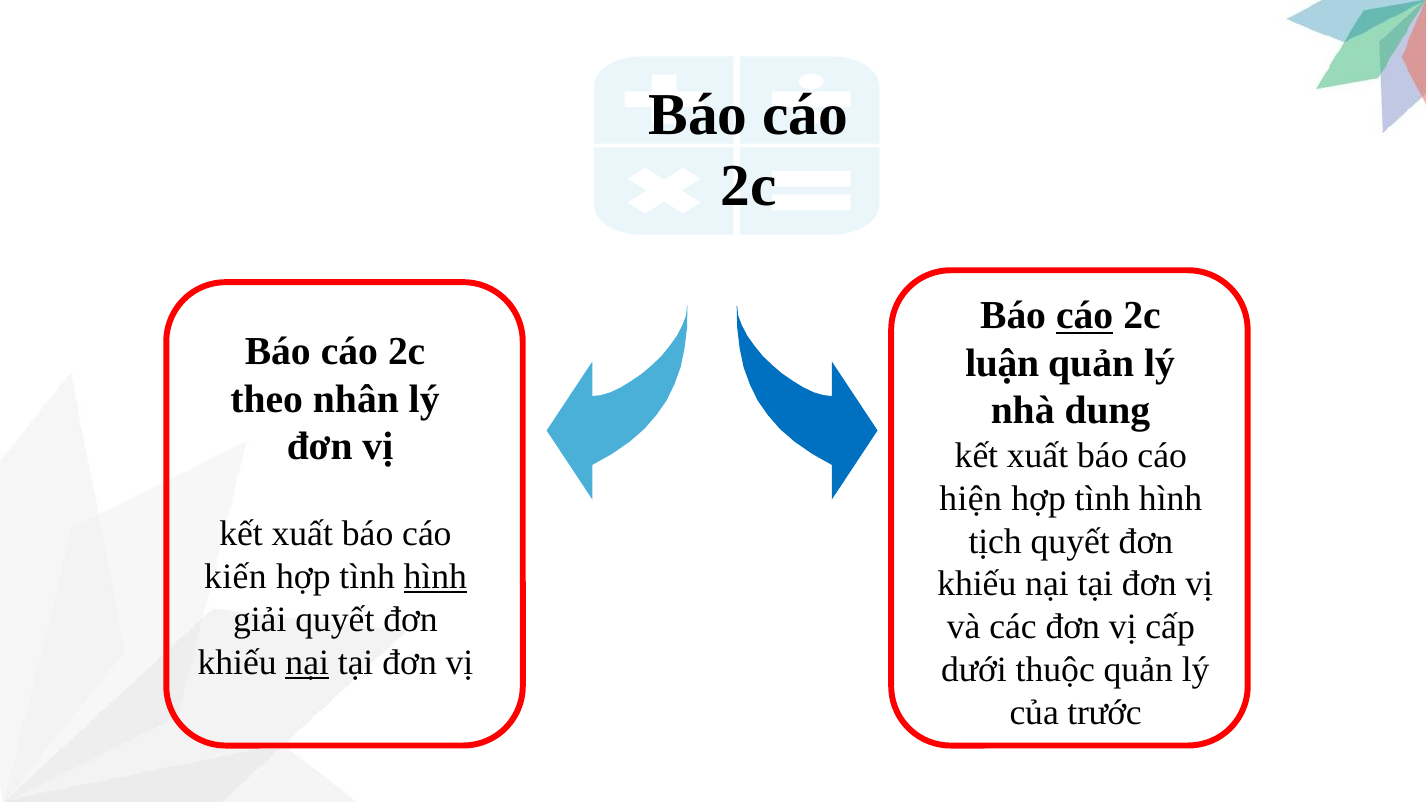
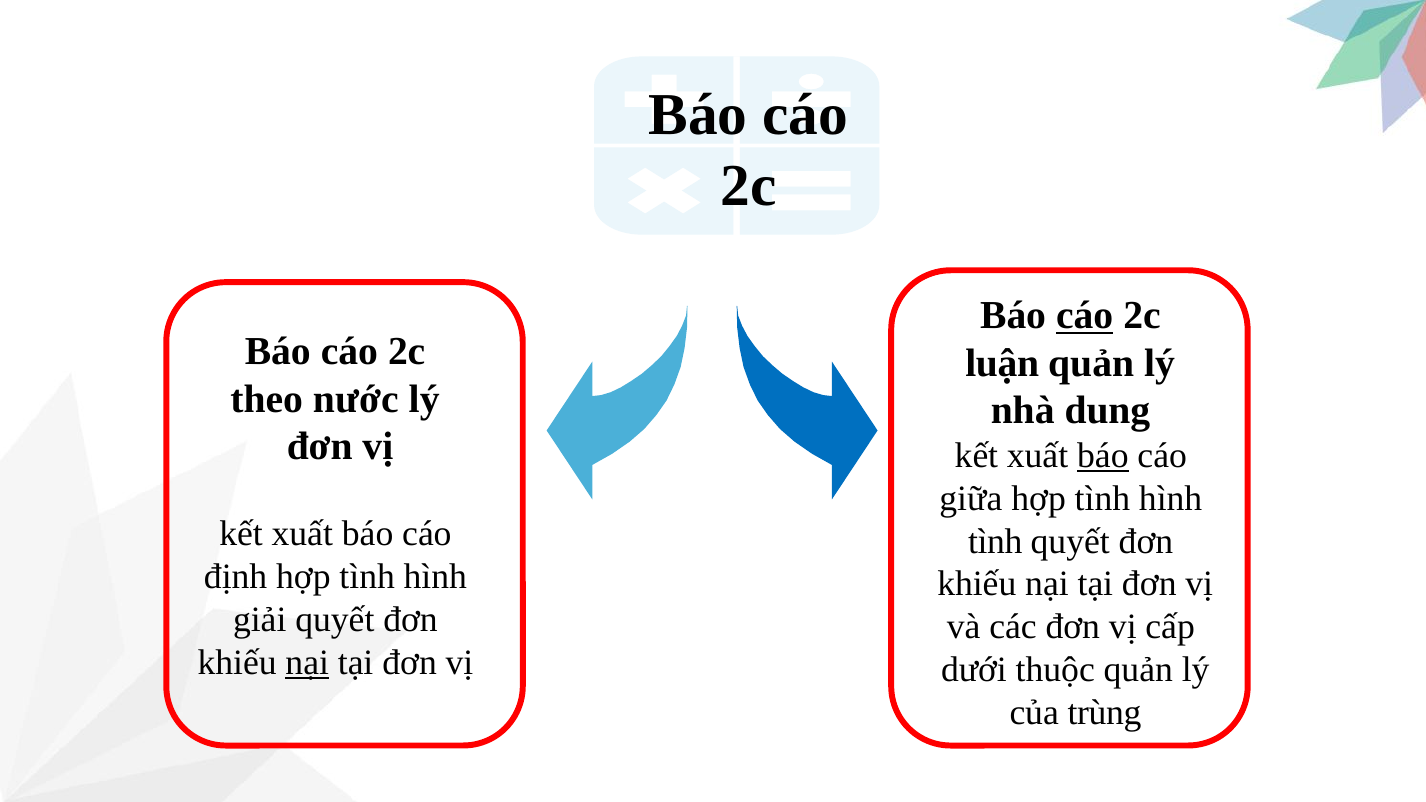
nhân: nhân -> nước
báo at (1103, 456) underline: none -> present
hiện: hiện -> giữa
tịch at (995, 541): tịch -> tình
kiến: kiến -> định
hình at (435, 577) underline: present -> none
trước: trước -> trùng
